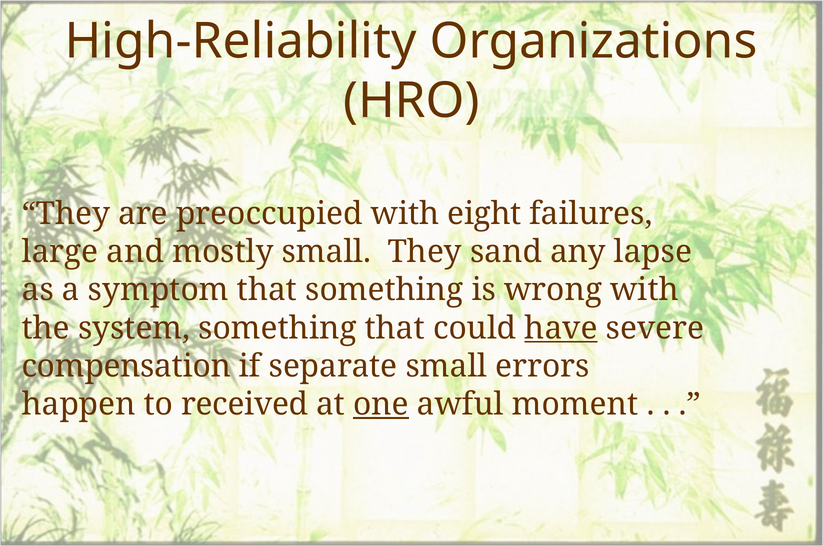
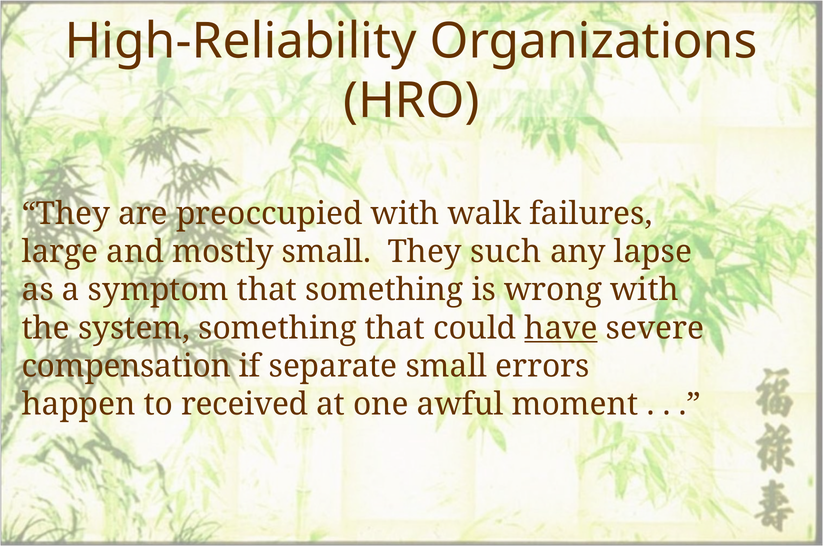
eight: eight -> walk
sand: sand -> such
one underline: present -> none
